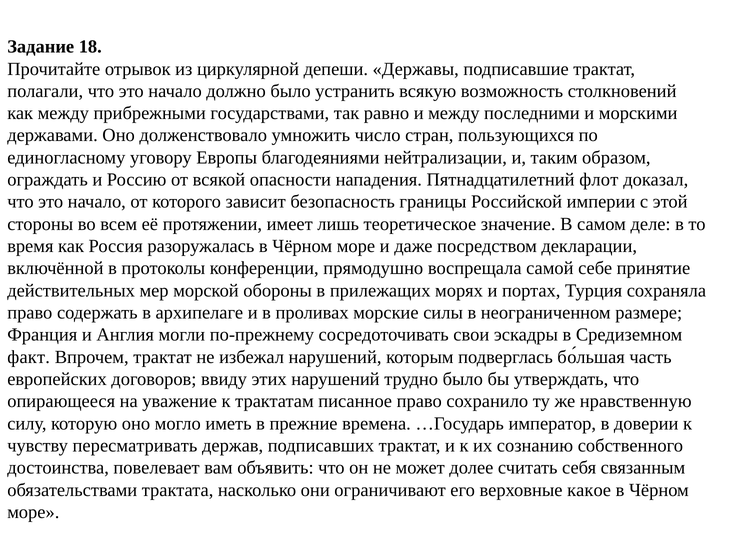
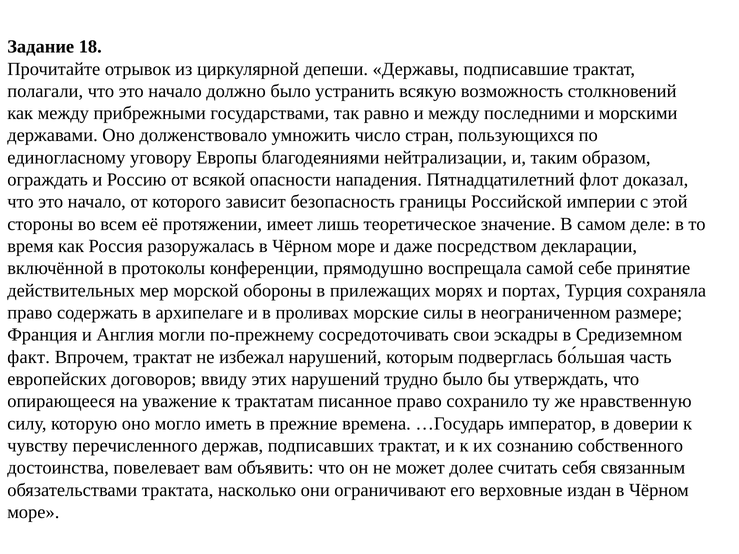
пересматривать: пересматривать -> перечисленного
какое: какое -> издан
